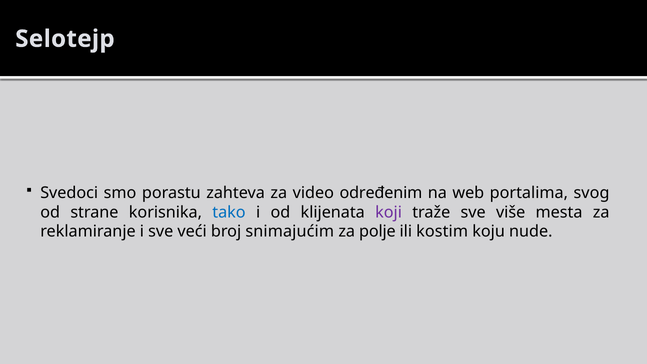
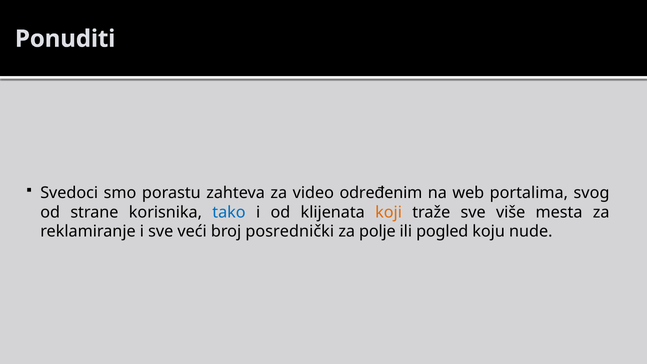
Selotejp: Selotejp -> Ponuditi
koji colour: purple -> orange
snimajućim: snimajućim -> posrednički
kostim: kostim -> pogled
